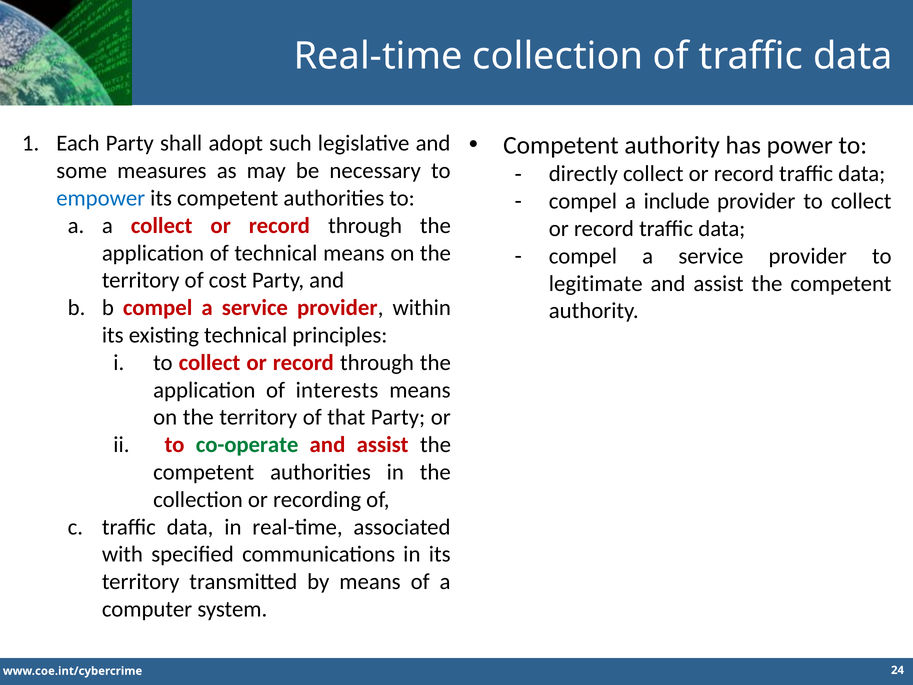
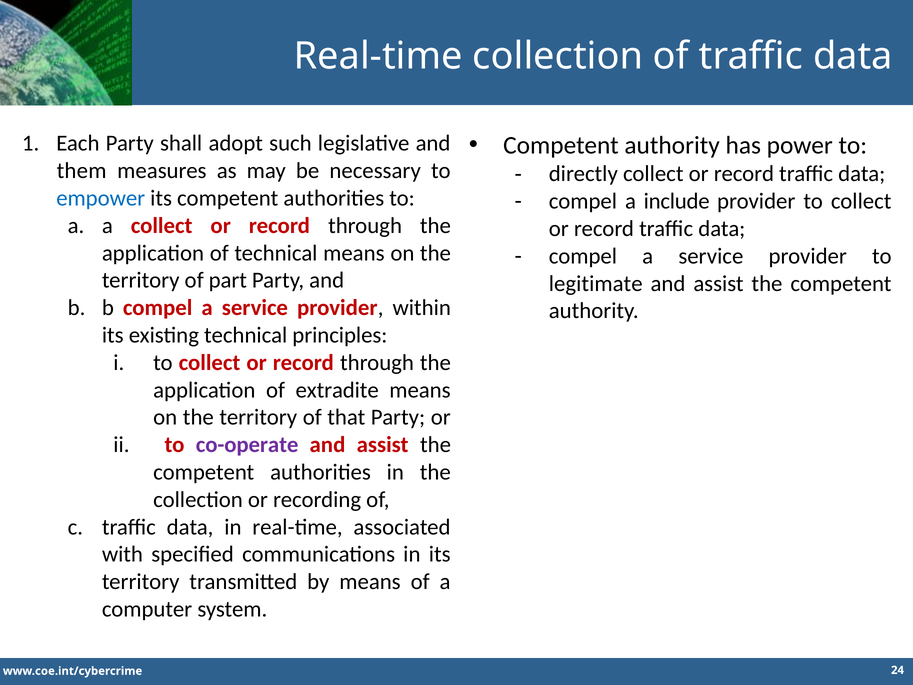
some: some -> them
cost: cost -> part
interests: interests -> extradite
co-operate colour: green -> purple
